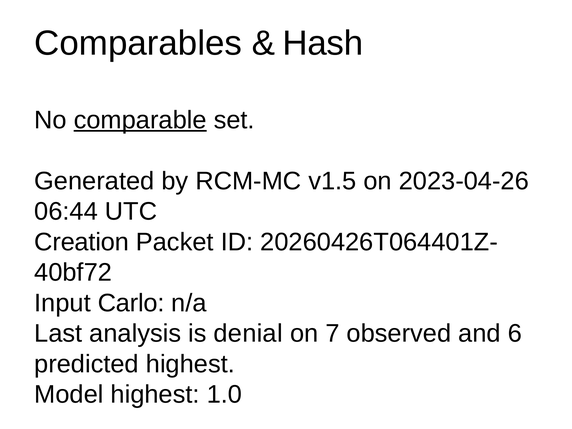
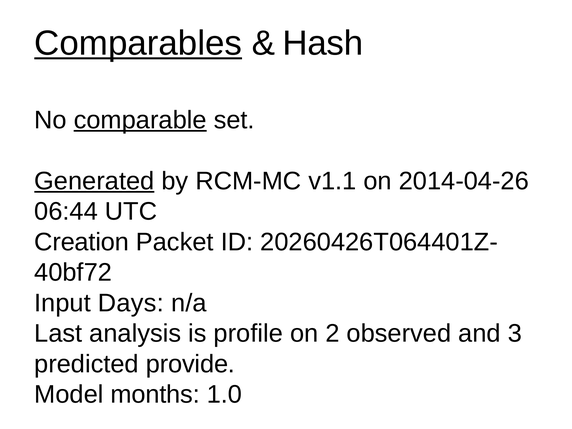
Comparables underline: none -> present
Generated underline: none -> present
v1.5: v1.5 -> v1.1
2023-04-26: 2023-04-26 -> 2014-04-26
Carlo: Carlo -> Days
denial: denial -> profile
7: 7 -> 2
6: 6 -> 3
predicted highest: highest -> provide
Model highest: highest -> months
